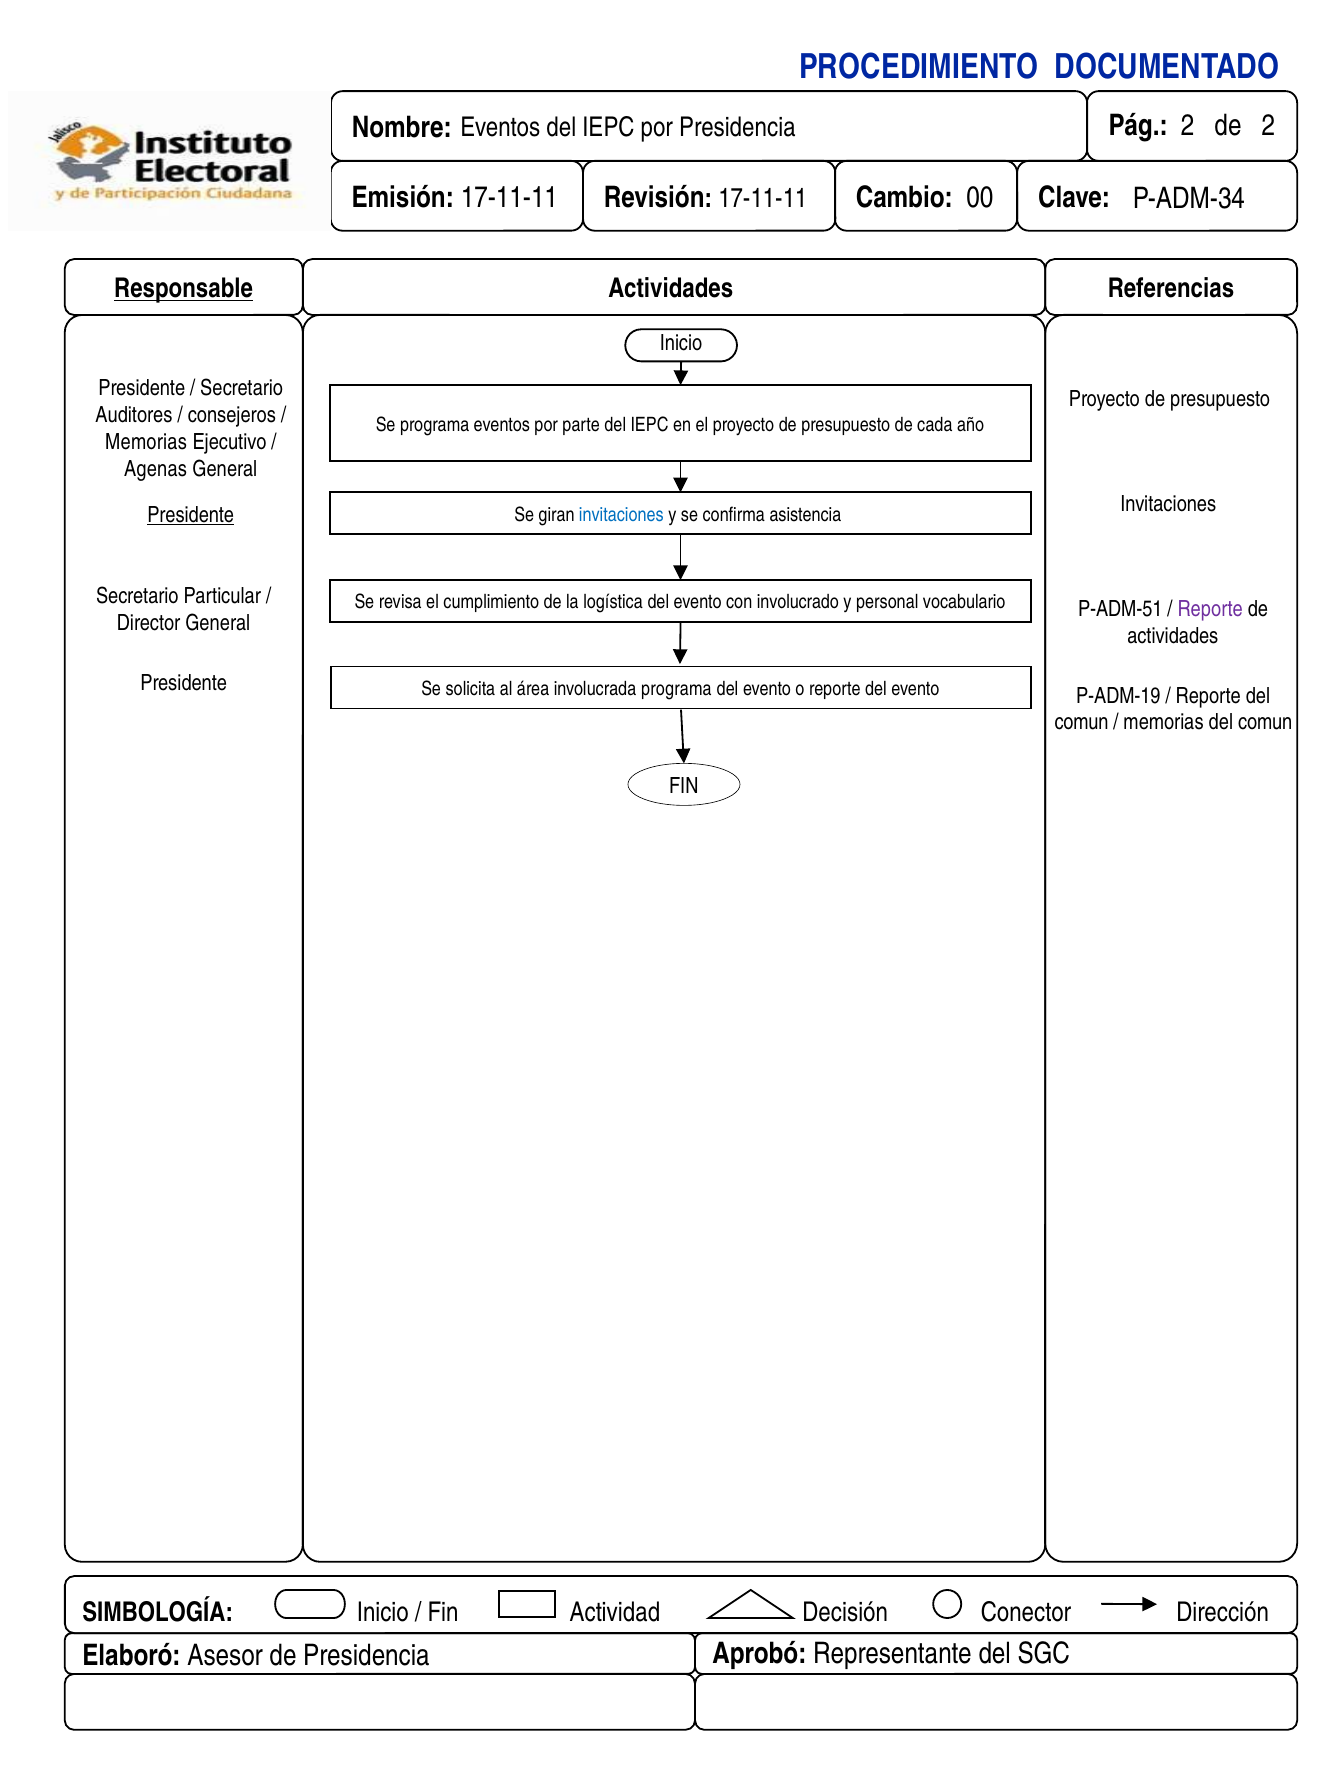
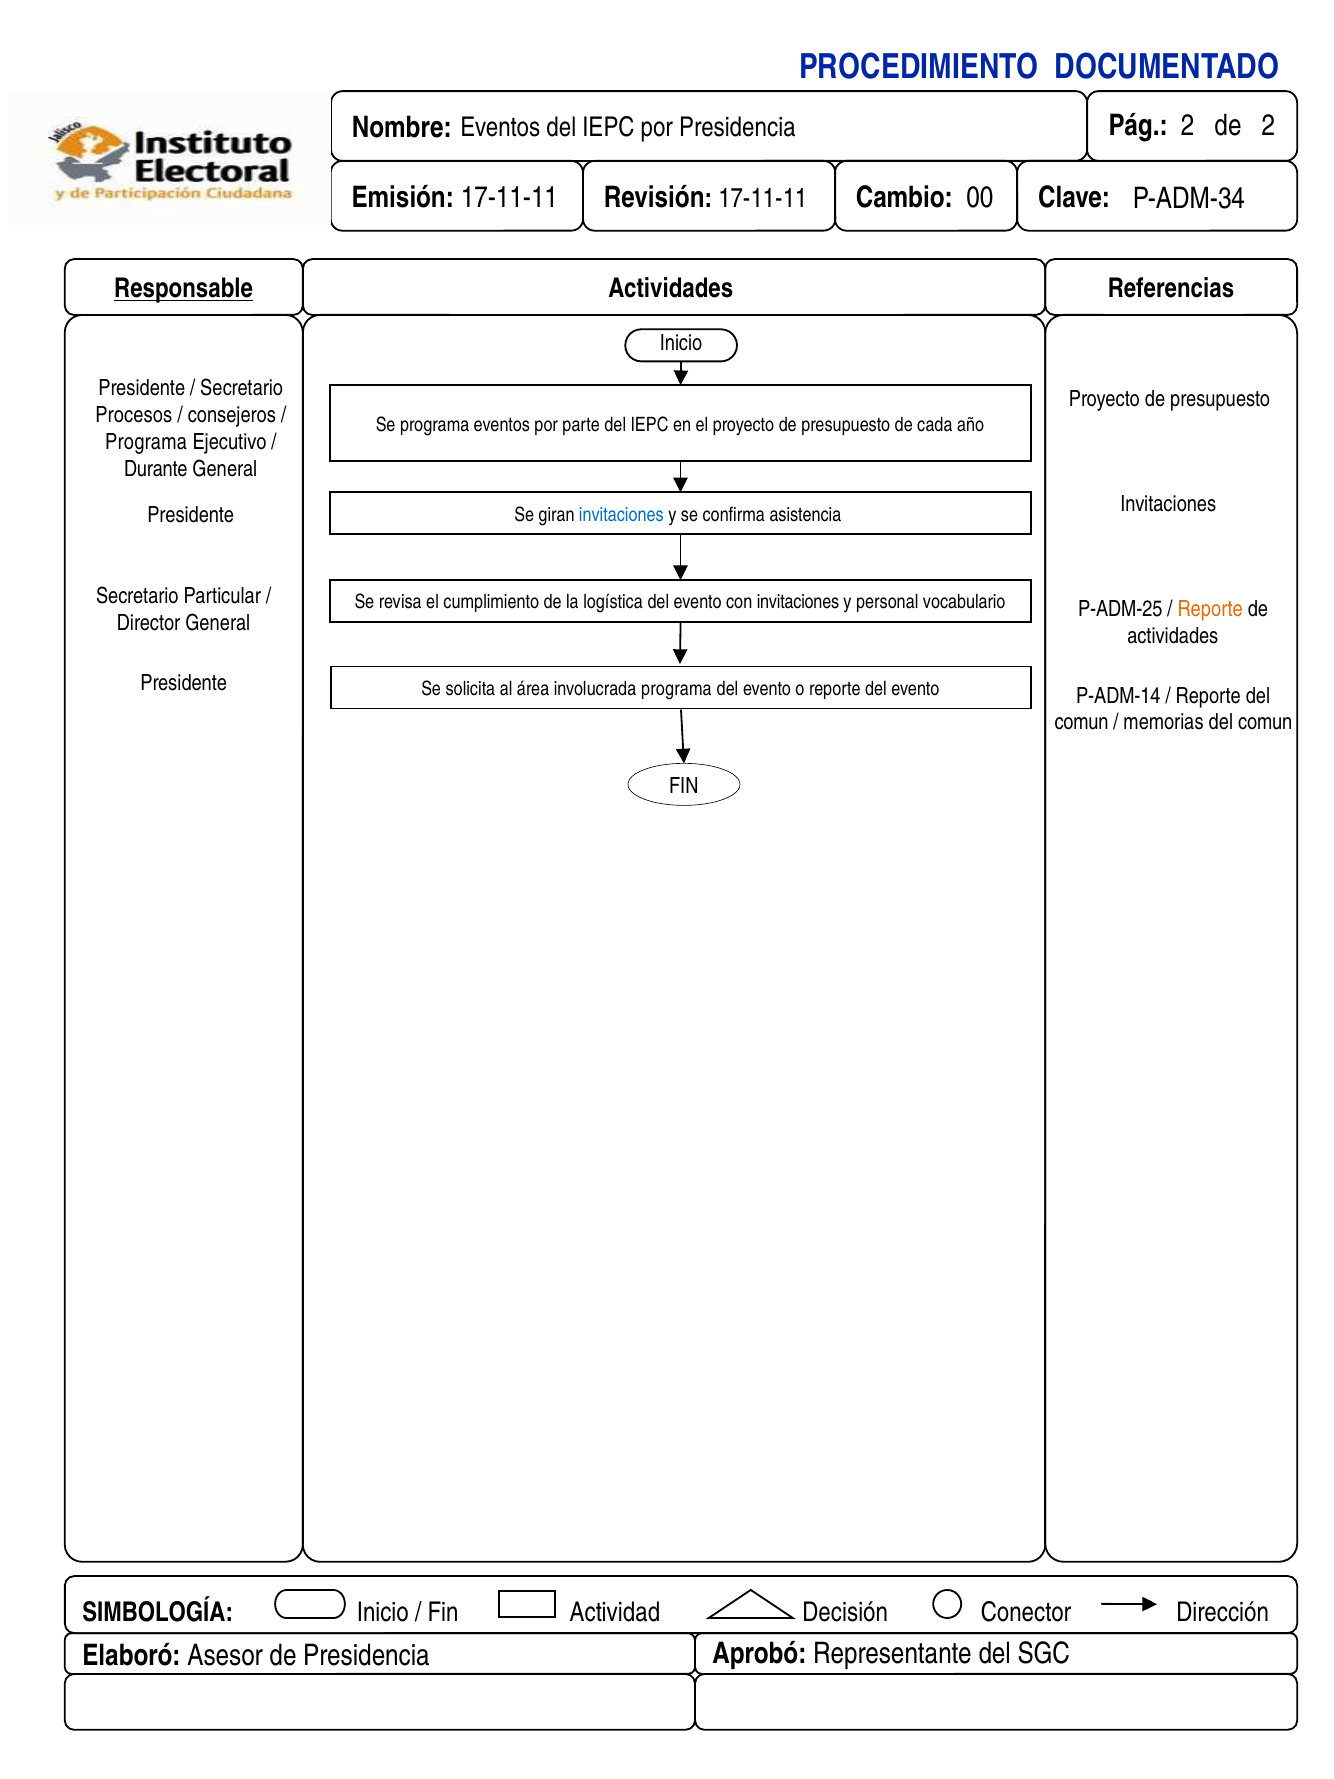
Auditores: Auditores -> Procesos
Memorias at (146, 442): Memorias -> Programa
Agenas: Agenas -> Durante
Presidente at (191, 515) underline: present -> none
con involucrado: involucrado -> invitaciones
P-ADM-51: P-ADM-51 -> P-ADM-25
Reporte at (1210, 609) colour: purple -> orange
P-ADM-19: P-ADM-19 -> P-ADM-14
